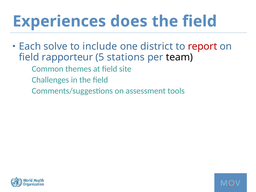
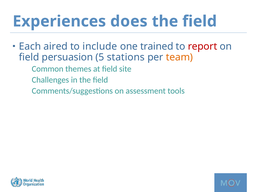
solve: solve -> aired
district: district -> trained
rapporteur: rapporteur -> persuasion
team colour: black -> orange
